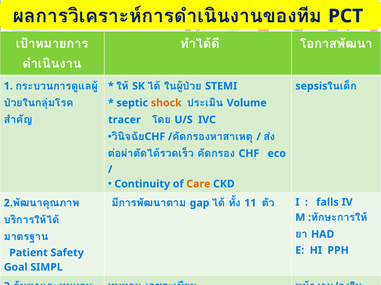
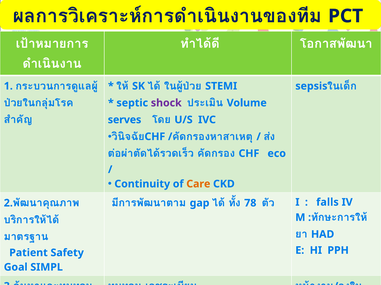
shock colour: orange -> purple
tracer: tracer -> serves
11: 11 -> 78
